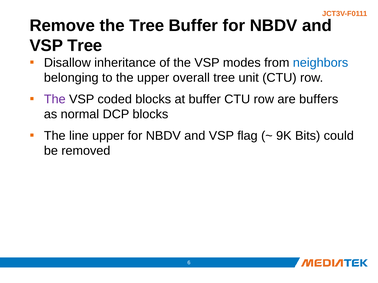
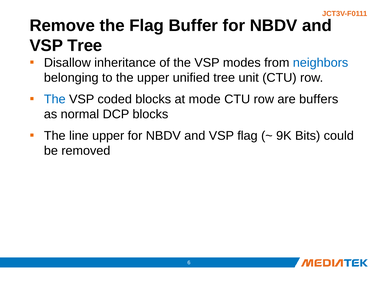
the Tree: Tree -> Flag
overall: overall -> unified
The at (55, 99) colour: purple -> blue
at buffer: buffer -> mode
